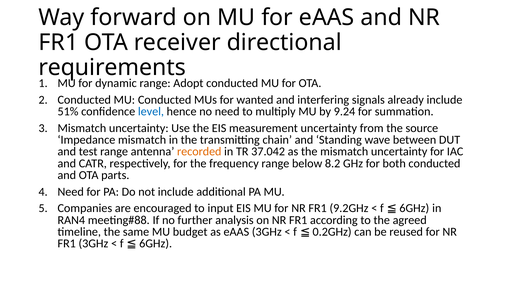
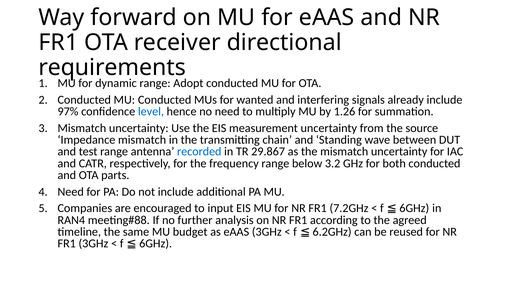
51%: 51% -> 97%
9.24: 9.24 -> 1.26
recorded colour: orange -> blue
37.042: 37.042 -> 29.867
8.2: 8.2 -> 3.2
9.2GHz: 9.2GHz -> 7.2GHz
0.2GHz: 0.2GHz -> 6.2GHz
